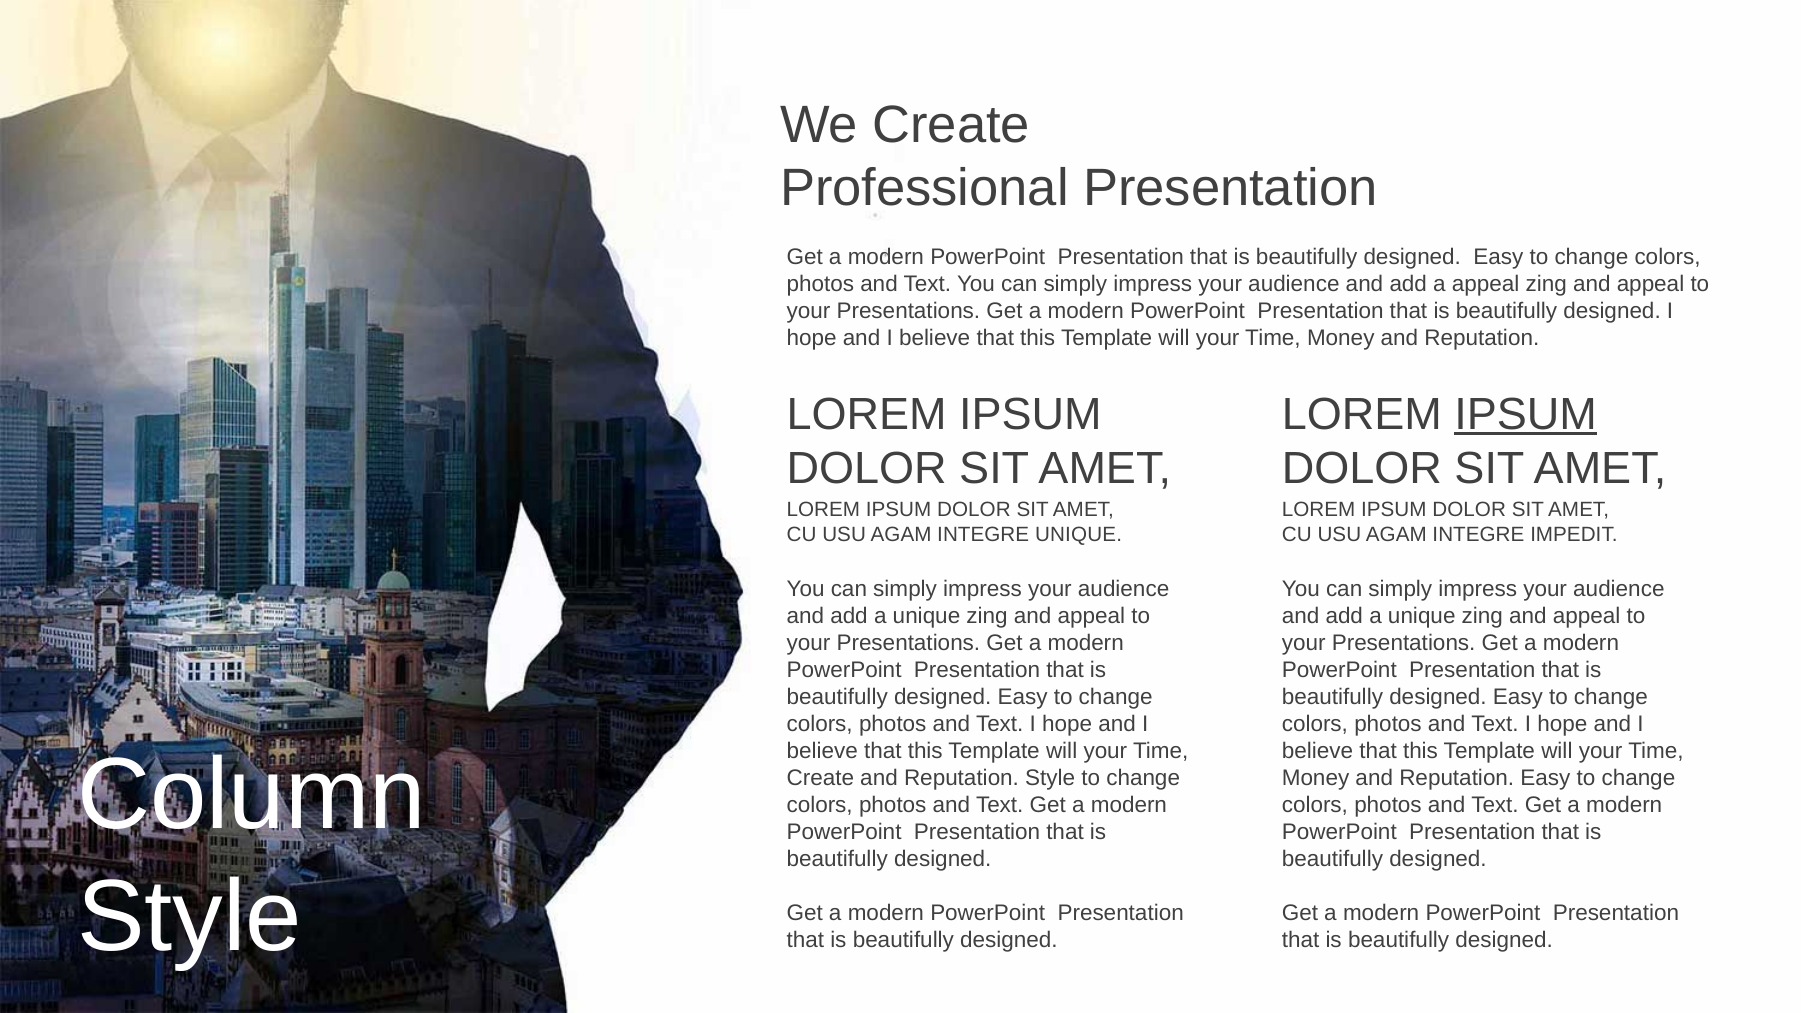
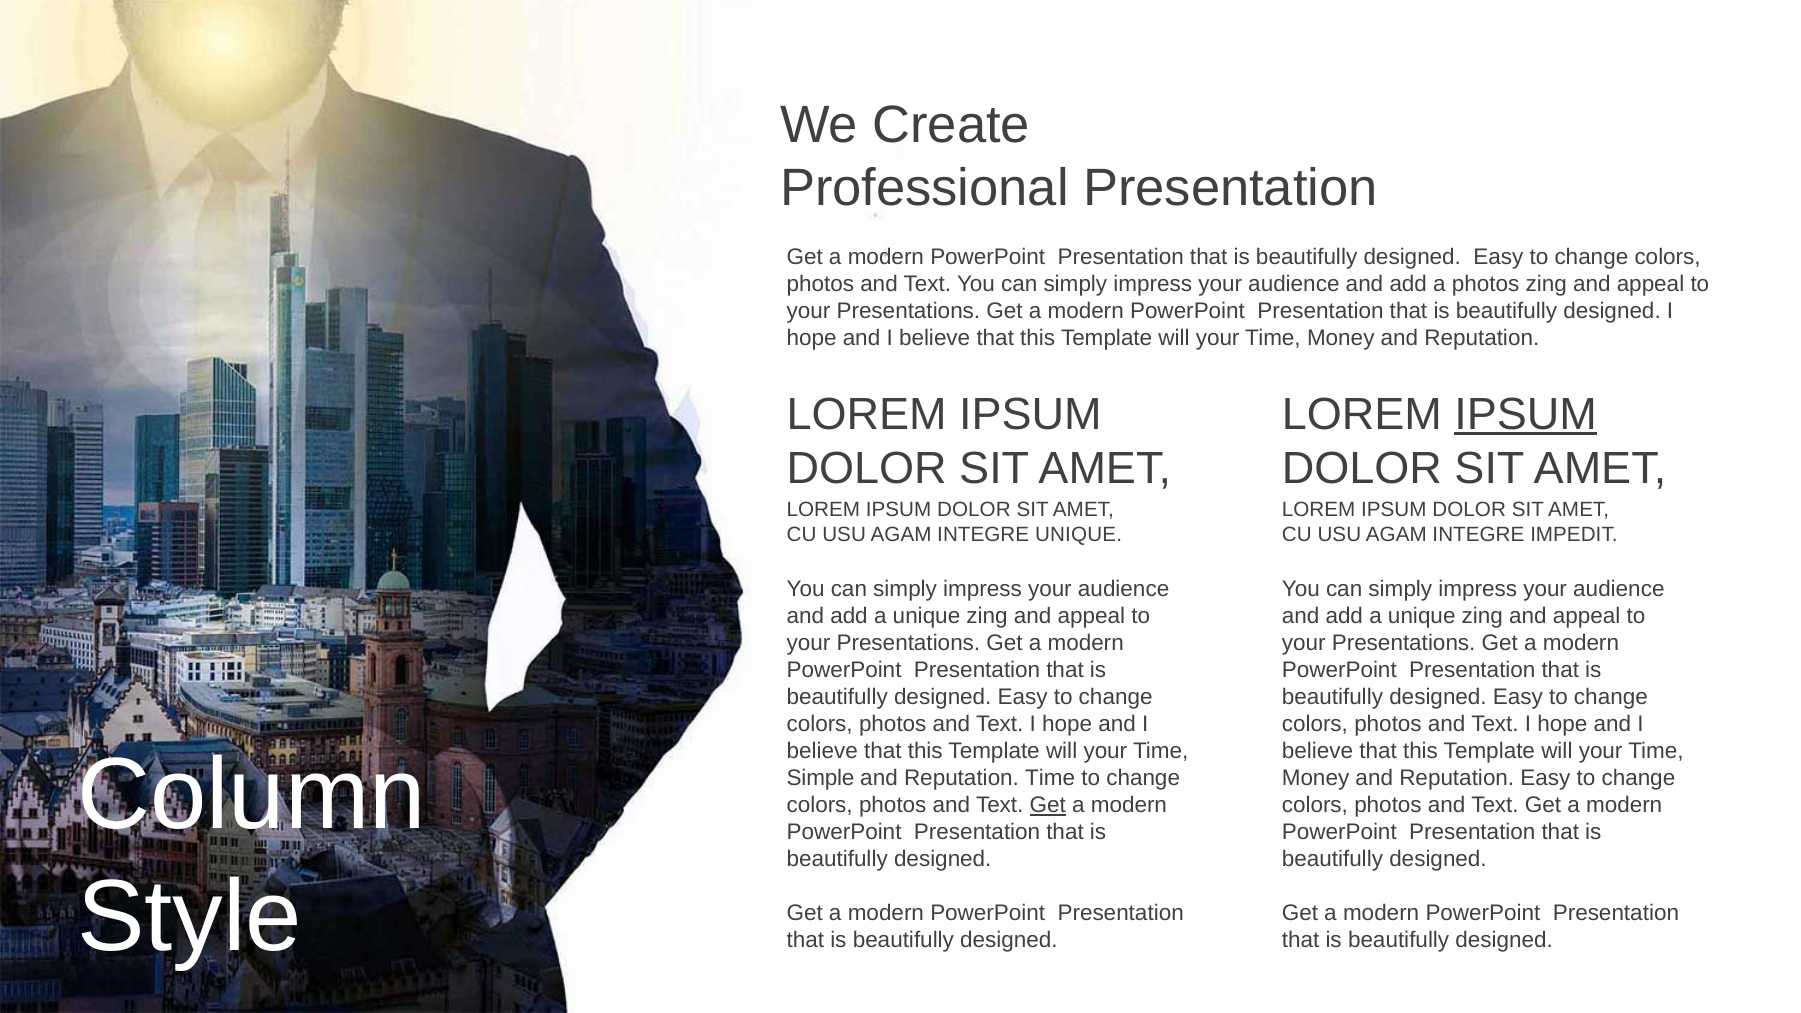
a appeal: appeal -> photos
Create at (820, 778): Create -> Simple
Reputation Style: Style -> Time
Get at (1048, 805) underline: none -> present
